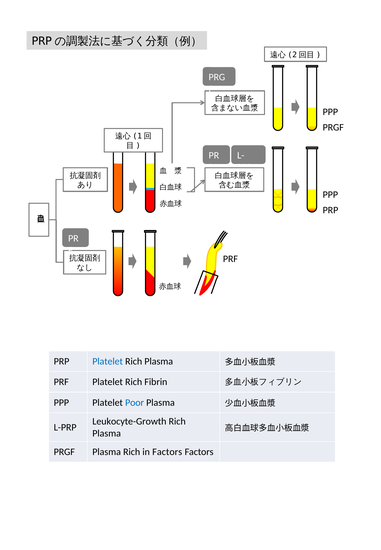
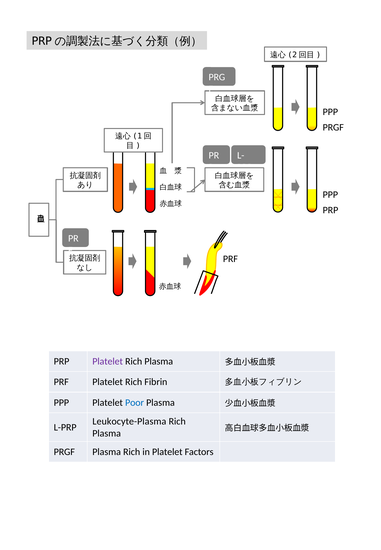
Platelet at (108, 362) colour: blue -> purple
Leukocyte-Growth: Leukocyte-Growth -> Leukocyte-Plasma
in Factors: Factors -> Platelet
